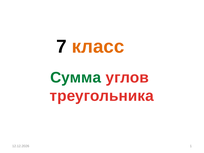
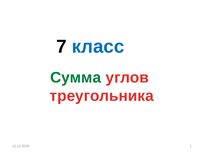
класс colour: orange -> blue
